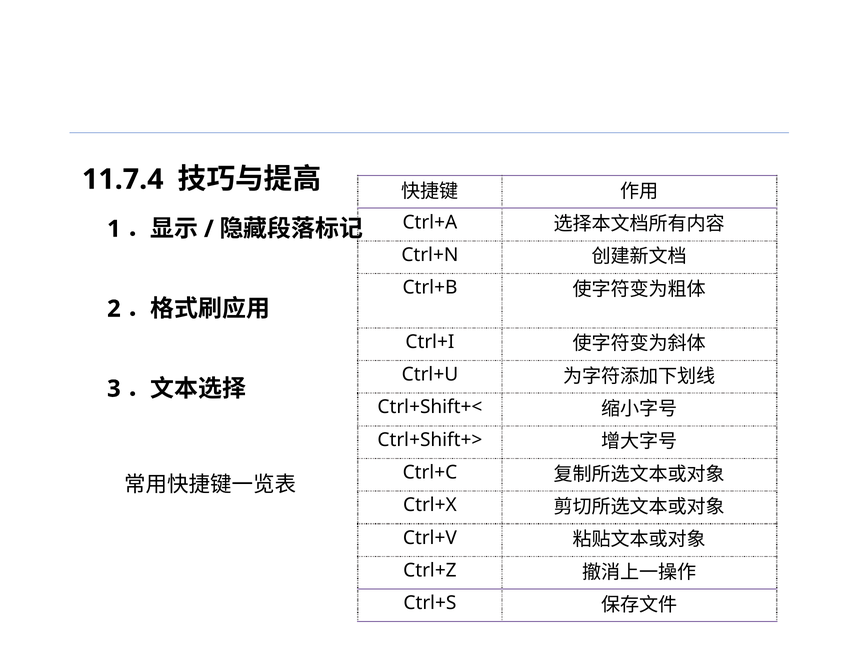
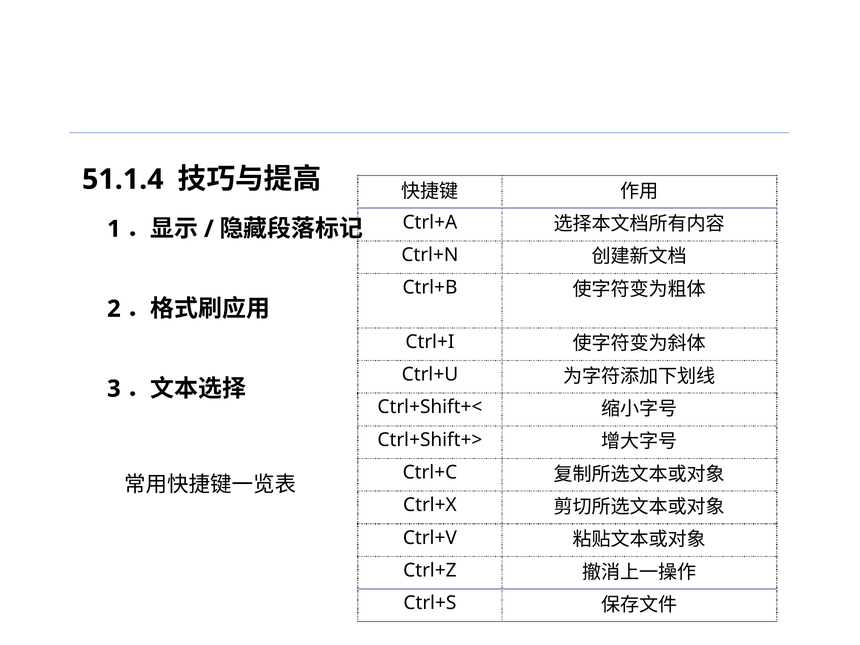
11.7.4: 11.7.4 -> 51.1.4
